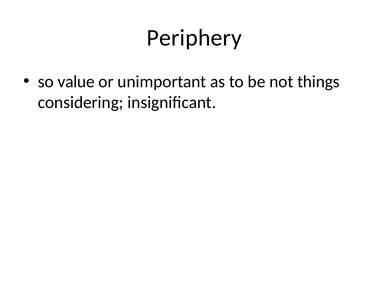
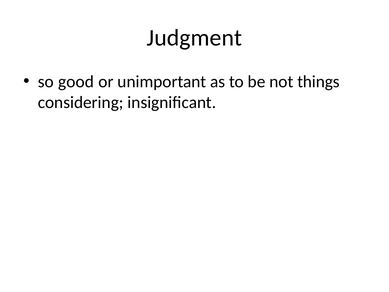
Periphery: Periphery -> Judgment
value: value -> good
